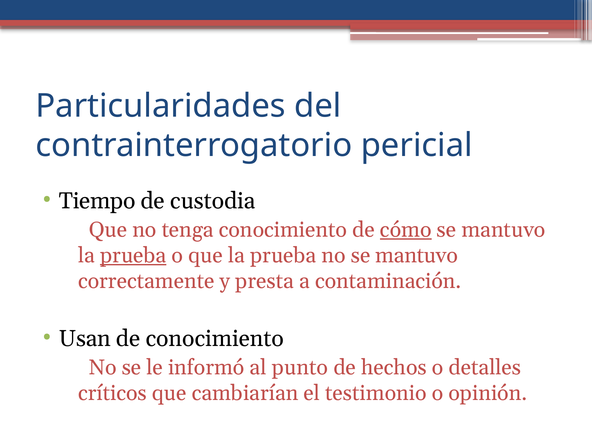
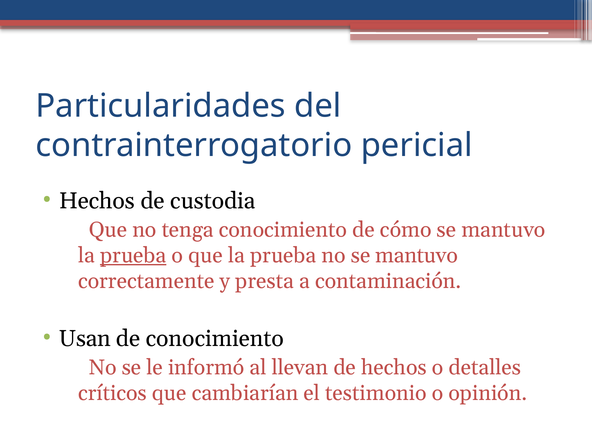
Tiempo at (97, 201): Tiempo -> Hechos
cómo underline: present -> none
punto: punto -> llevan
